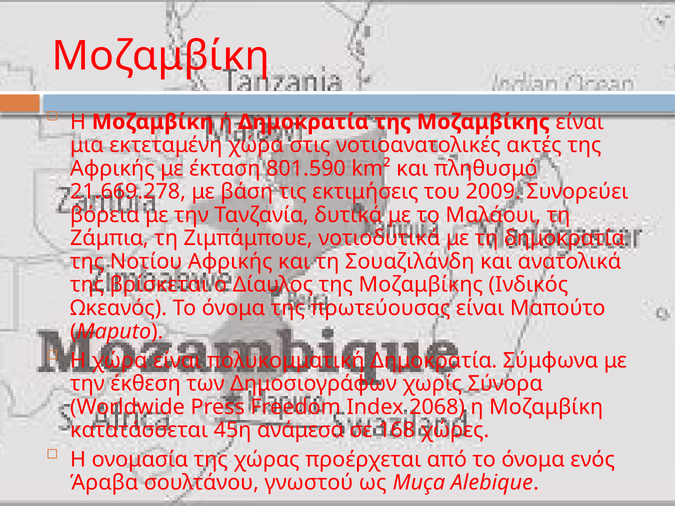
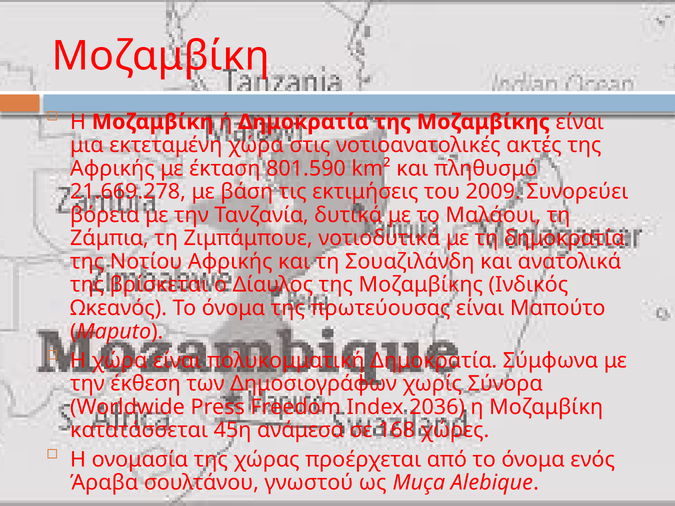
2068: 2068 -> 2036
